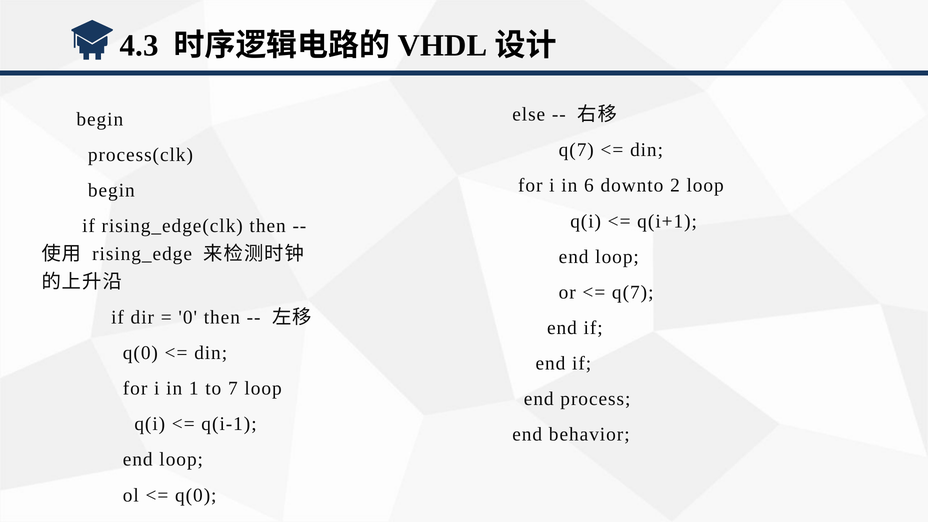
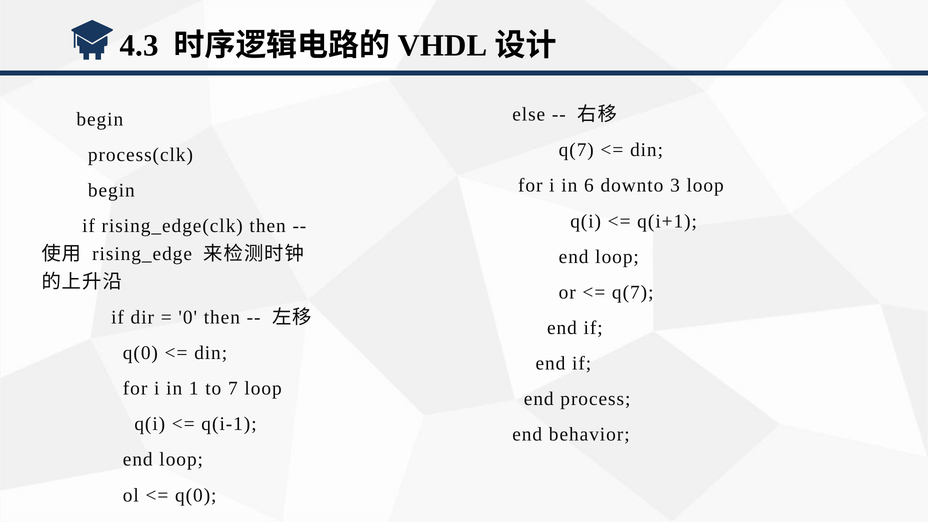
2: 2 -> 3
